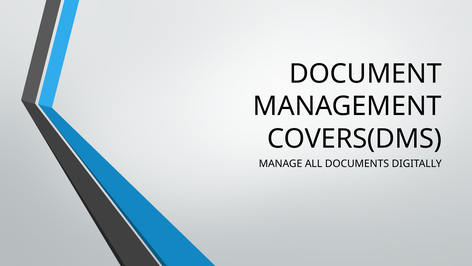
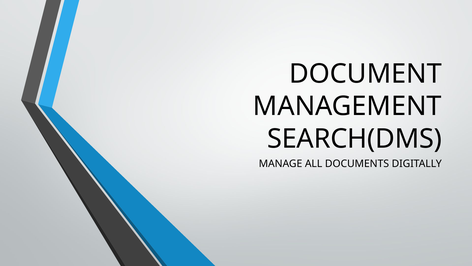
COVERS(DMS: COVERS(DMS -> SEARCH(DMS
